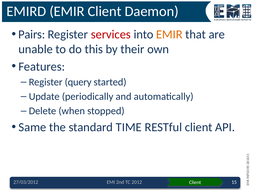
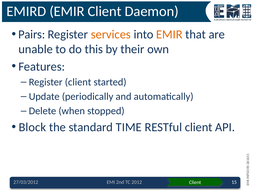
services colour: red -> orange
Register query: query -> client
Same: Same -> Block
